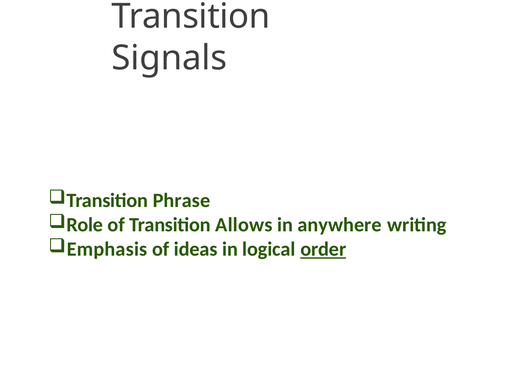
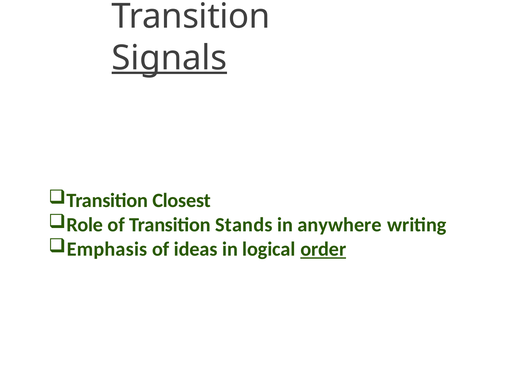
Signals underline: none -> present
Phrase: Phrase -> Closest
Allows: Allows -> Stands
